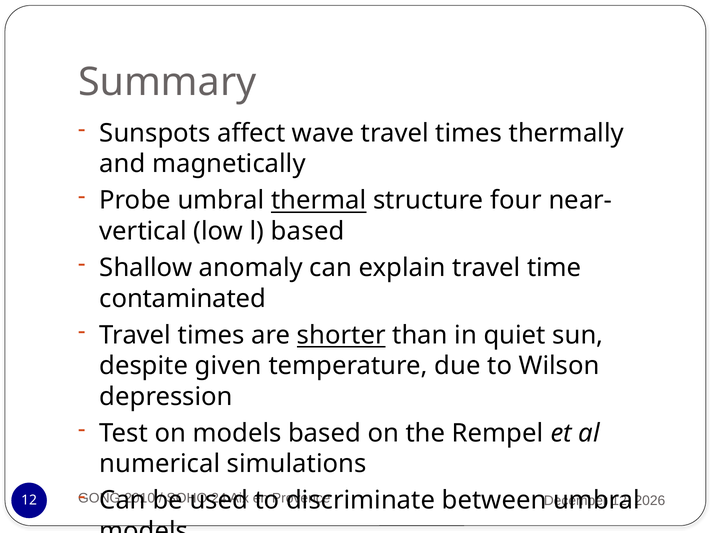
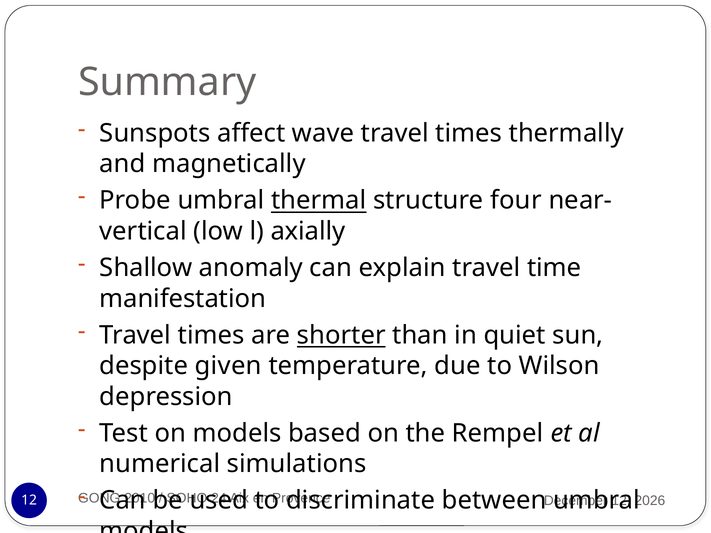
l based: based -> axially
contaminated: contaminated -> manifestation
